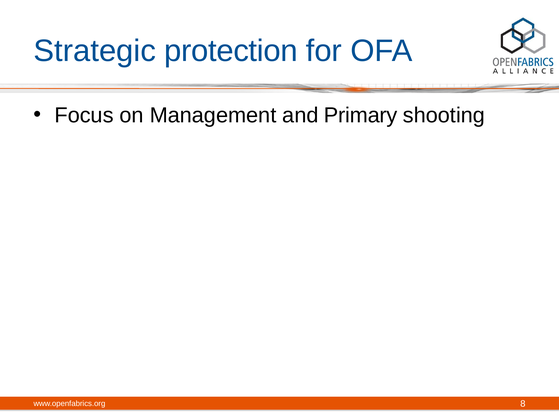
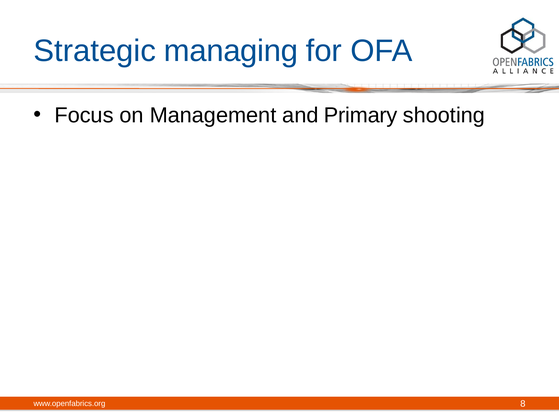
protection: protection -> managing
